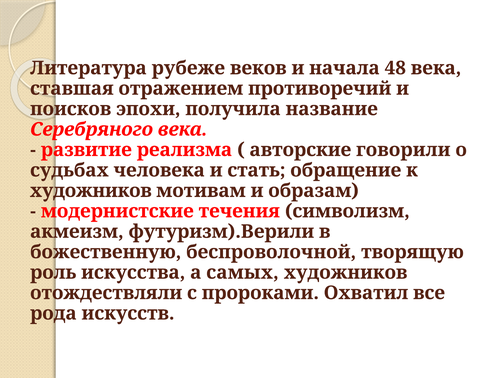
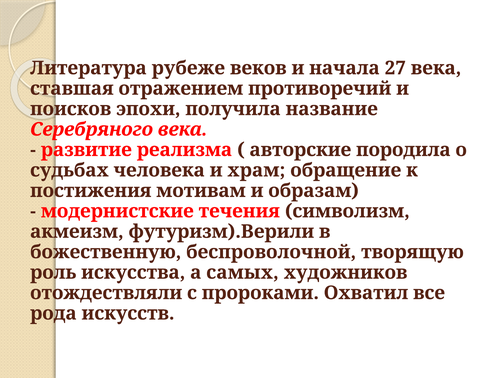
48: 48 -> 27
говорили: говорили -> породила
стать: стать -> храм
художников at (91, 190): художников -> постижения
